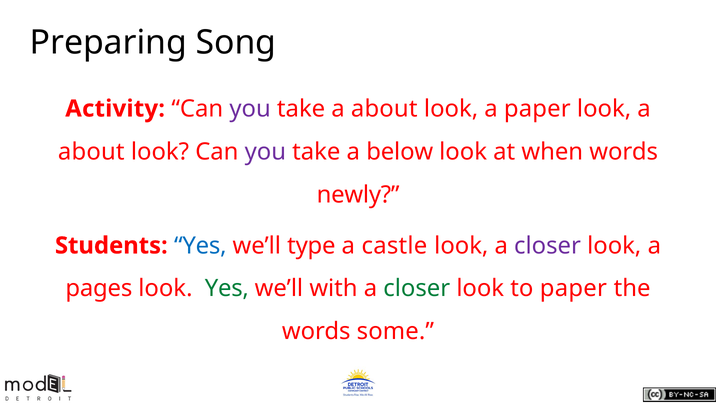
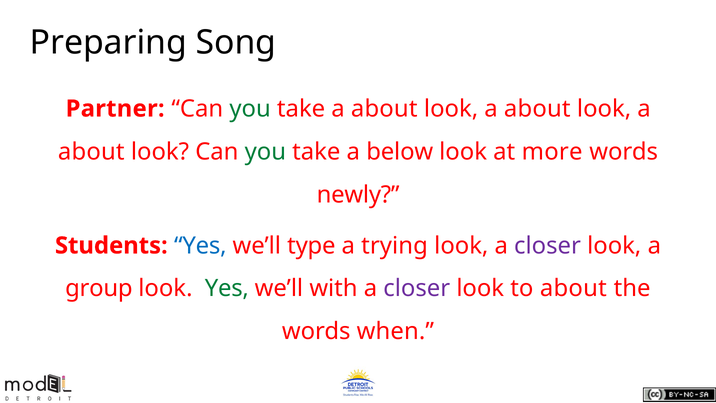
Activity: Activity -> Partner
you at (250, 109) colour: purple -> green
paper at (537, 109): paper -> about
you at (265, 152) colour: purple -> green
when: when -> more
castle: castle -> trying
pages: pages -> group
closer at (417, 288) colour: green -> purple
to paper: paper -> about
some: some -> when
